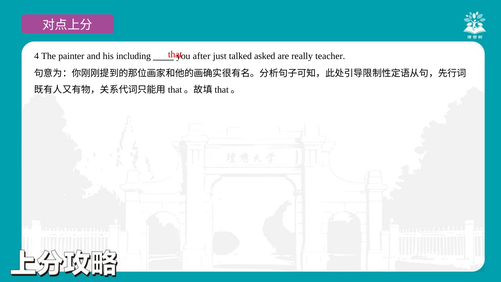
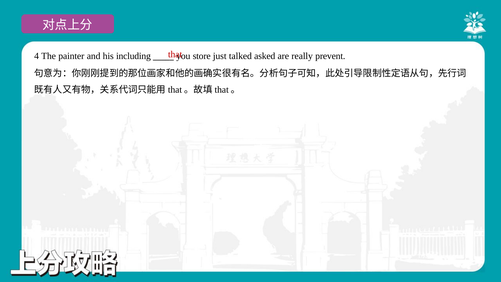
after: after -> store
teacher: teacher -> prevent
